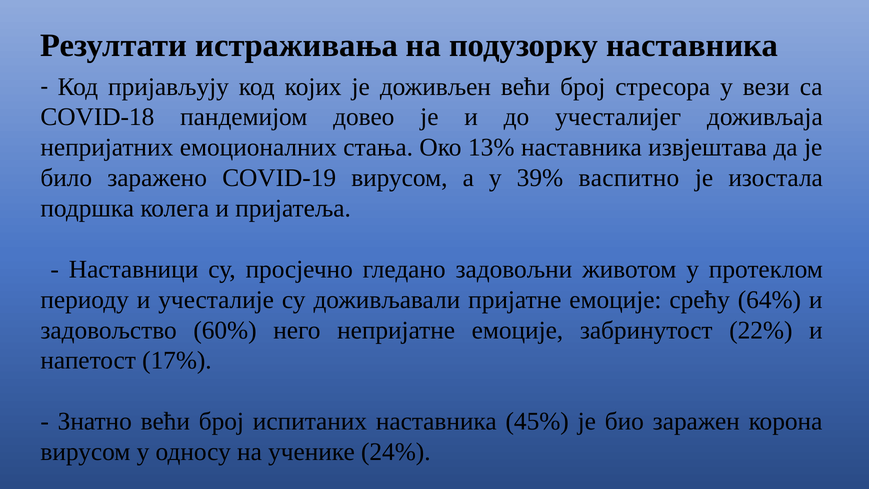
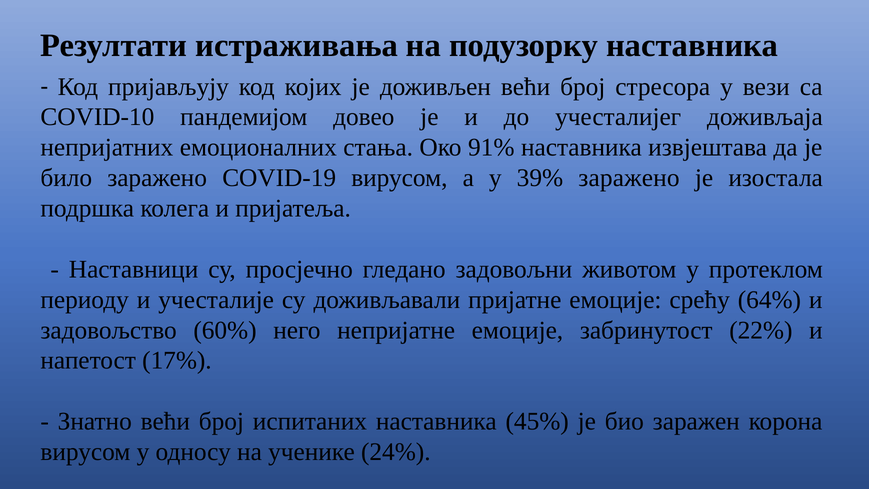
COVID-18: COVID-18 -> COVID-10
13%: 13% -> 91%
39% васпитно: васпитно -> заражено
